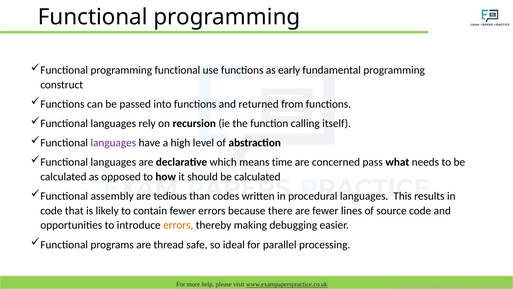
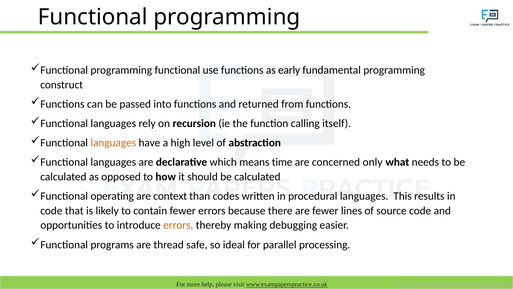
languages at (113, 143) colour: purple -> orange
pass: pass -> only
assembly: assembly -> operating
tedious: tedious -> context
